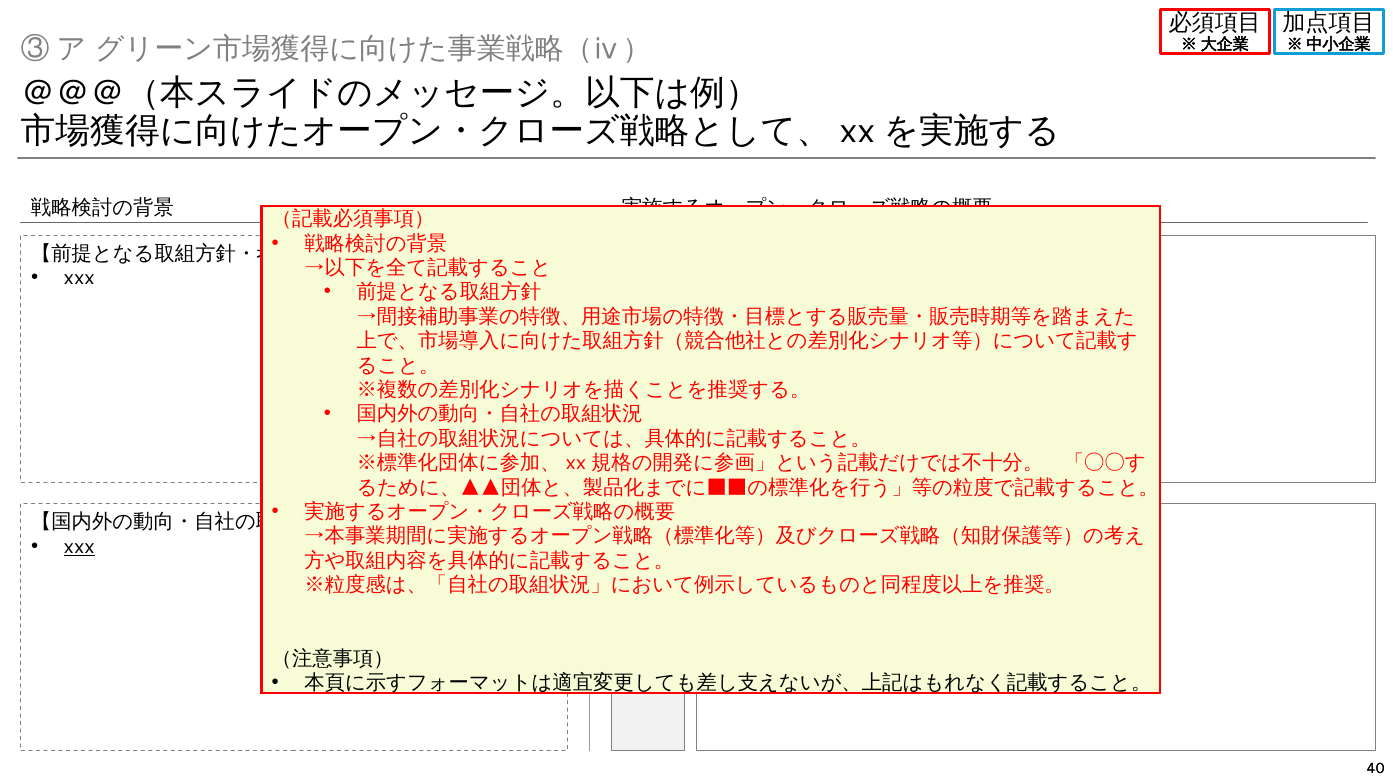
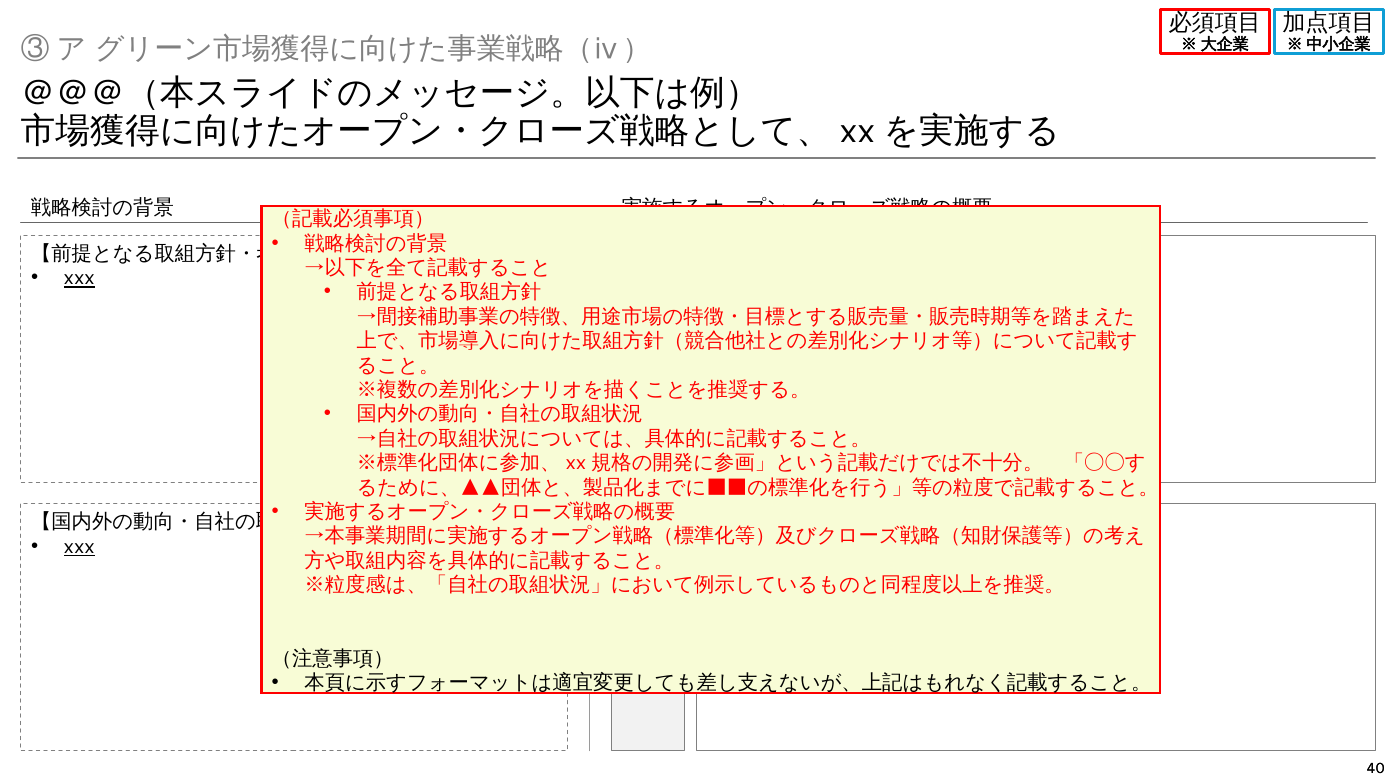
xxx at (79, 278) underline: none -> present
